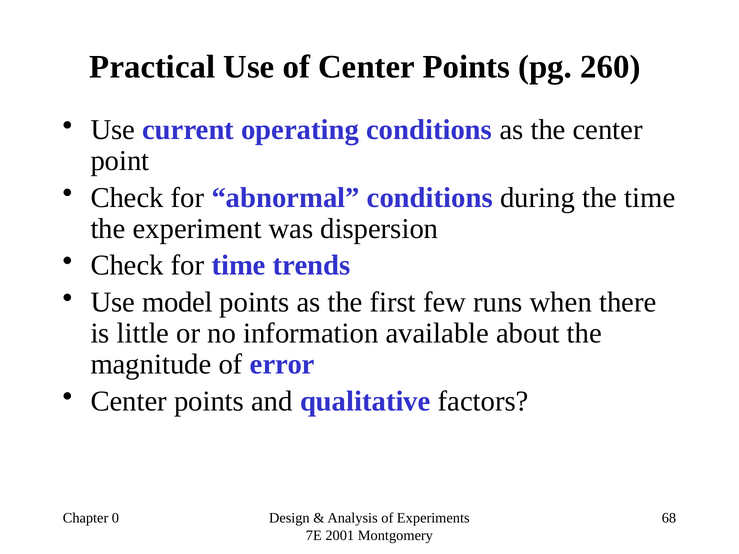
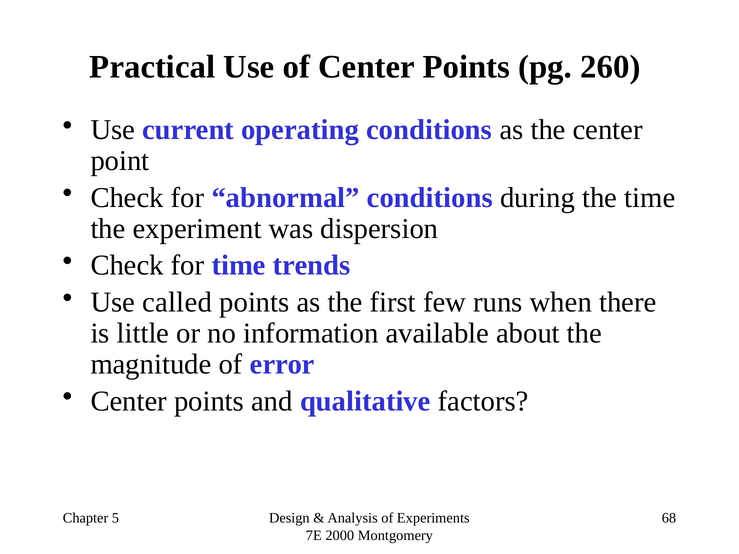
model: model -> called
0: 0 -> 5
2001: 2001 -> 2000
